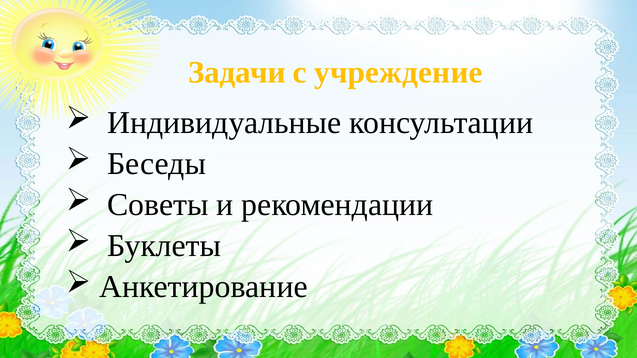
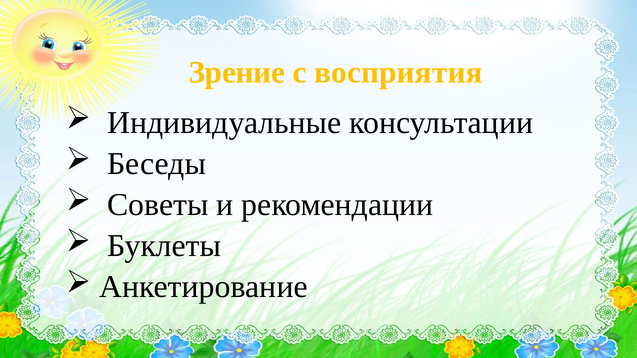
Задачи: Задачи -> Зрение
учреждение: учреждение -> восприятия
